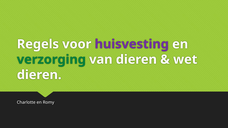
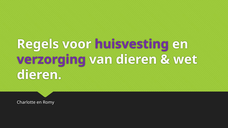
verzorging colour: green -> purple
